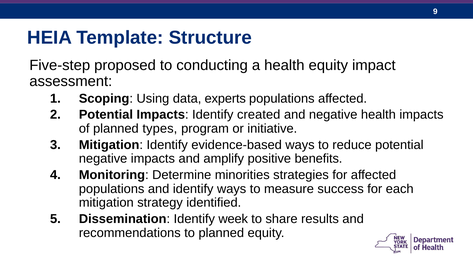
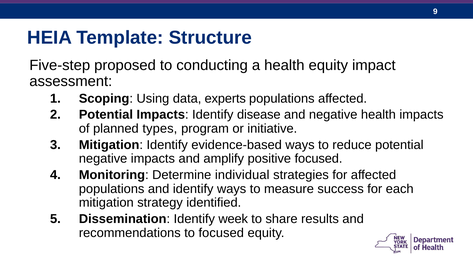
created: created -> disease
positive benefits: benefits -> focused
minorities: minorities -> individual
to planned: planned -> focused
